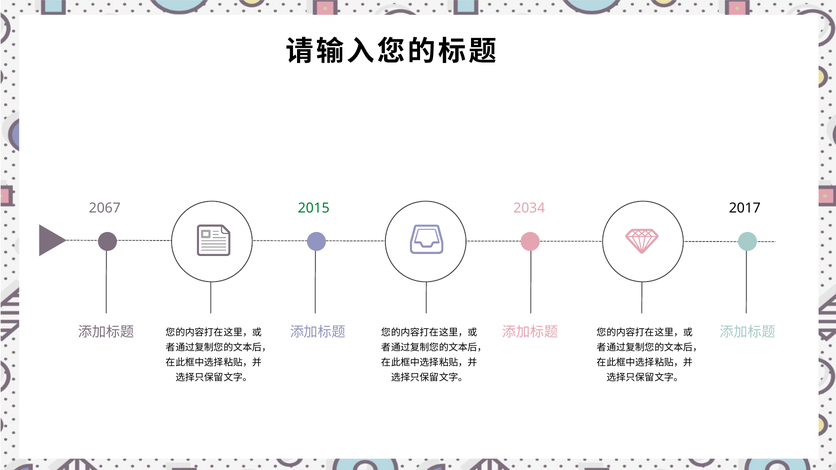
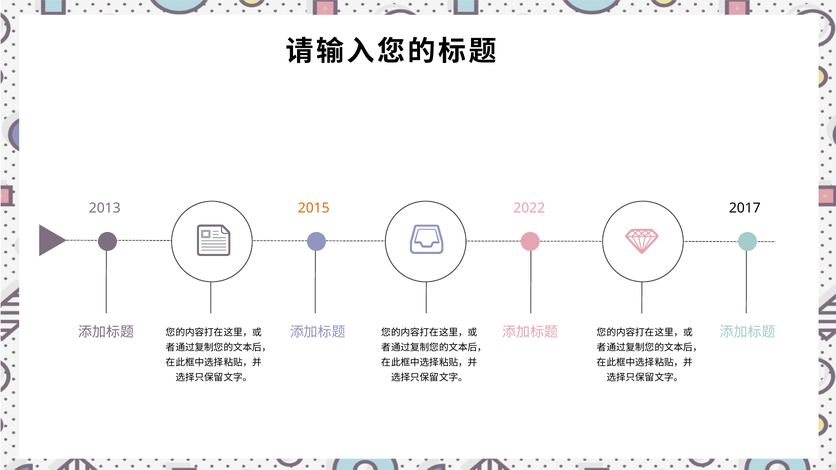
2067: 2067 -> 2013
2015 colour: green -> orange
2034: 2034 -> 2022
